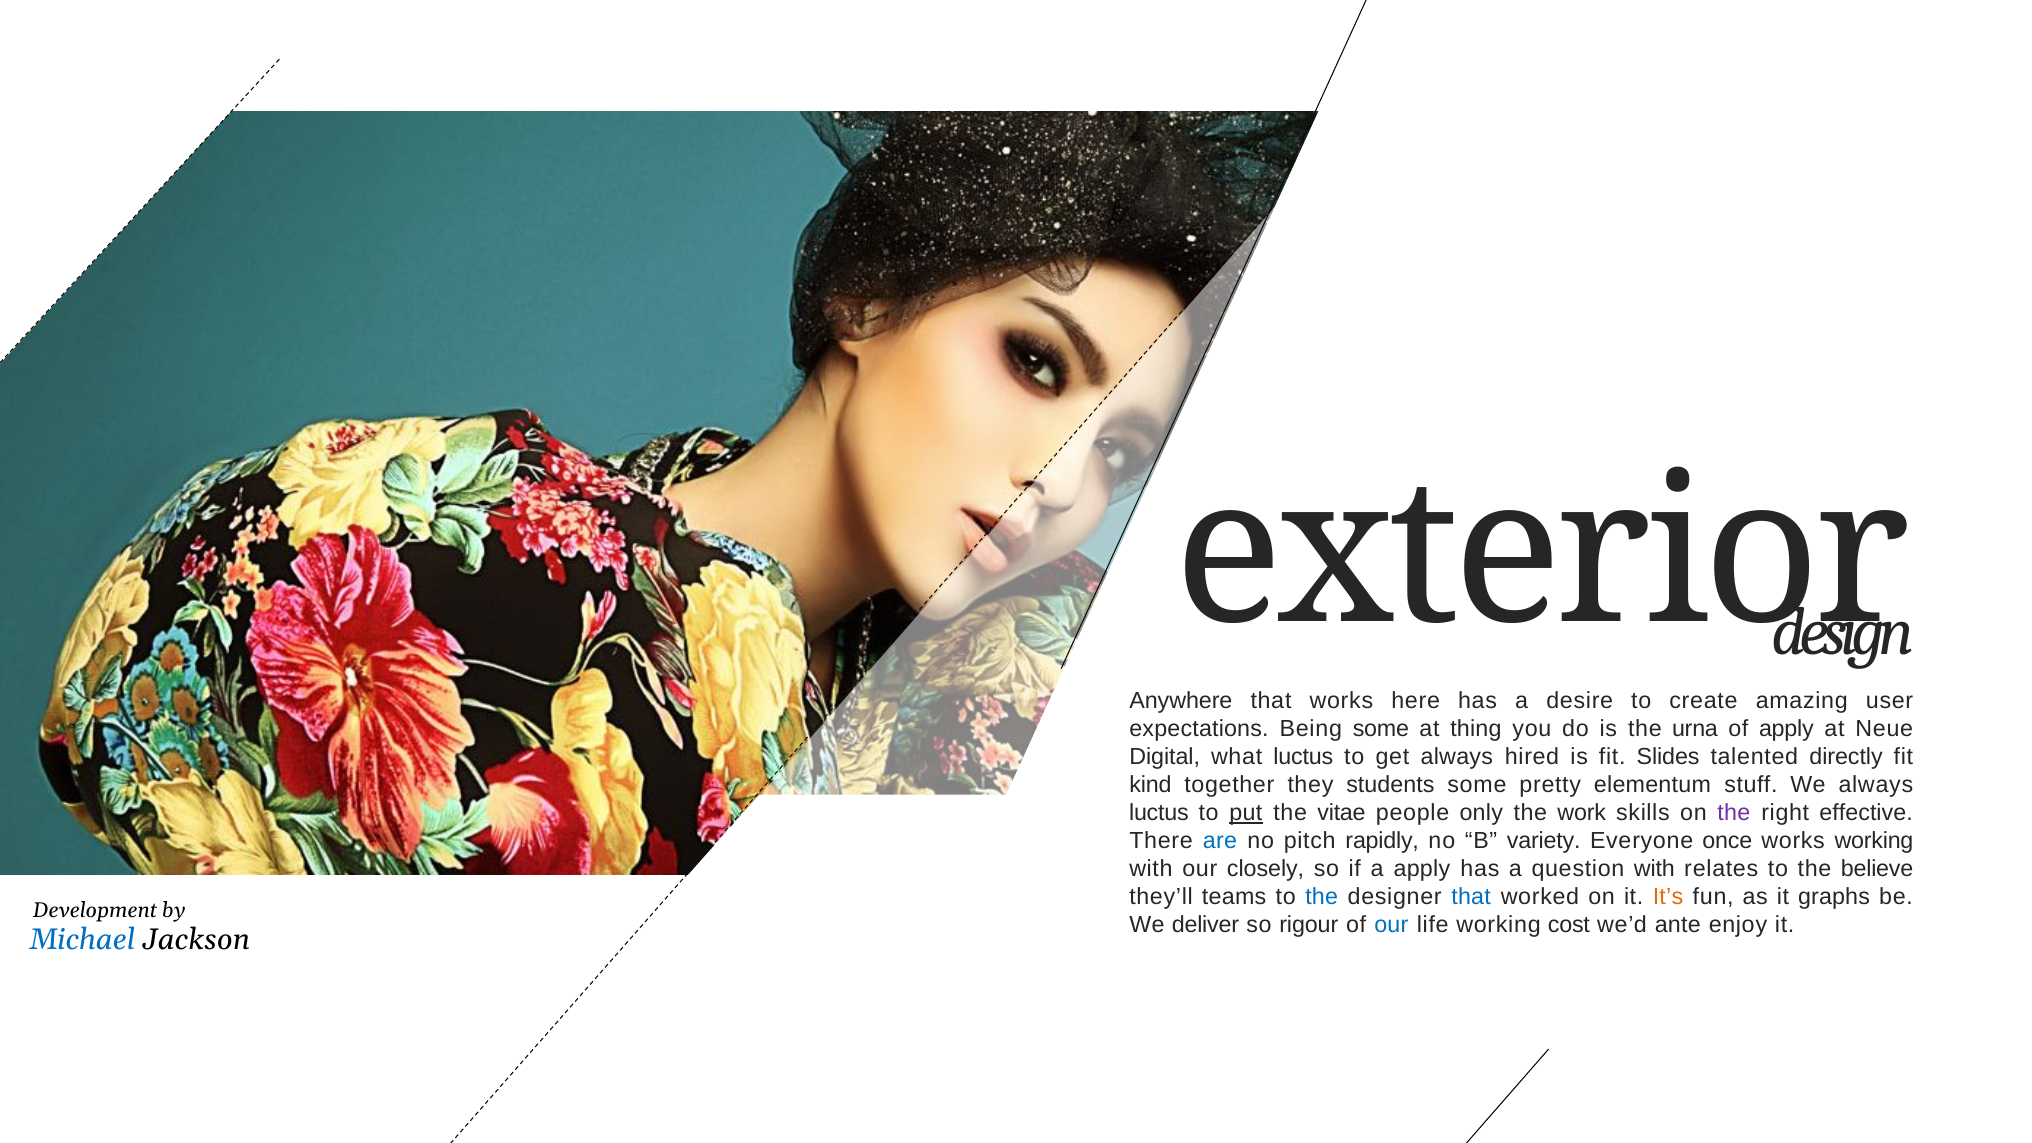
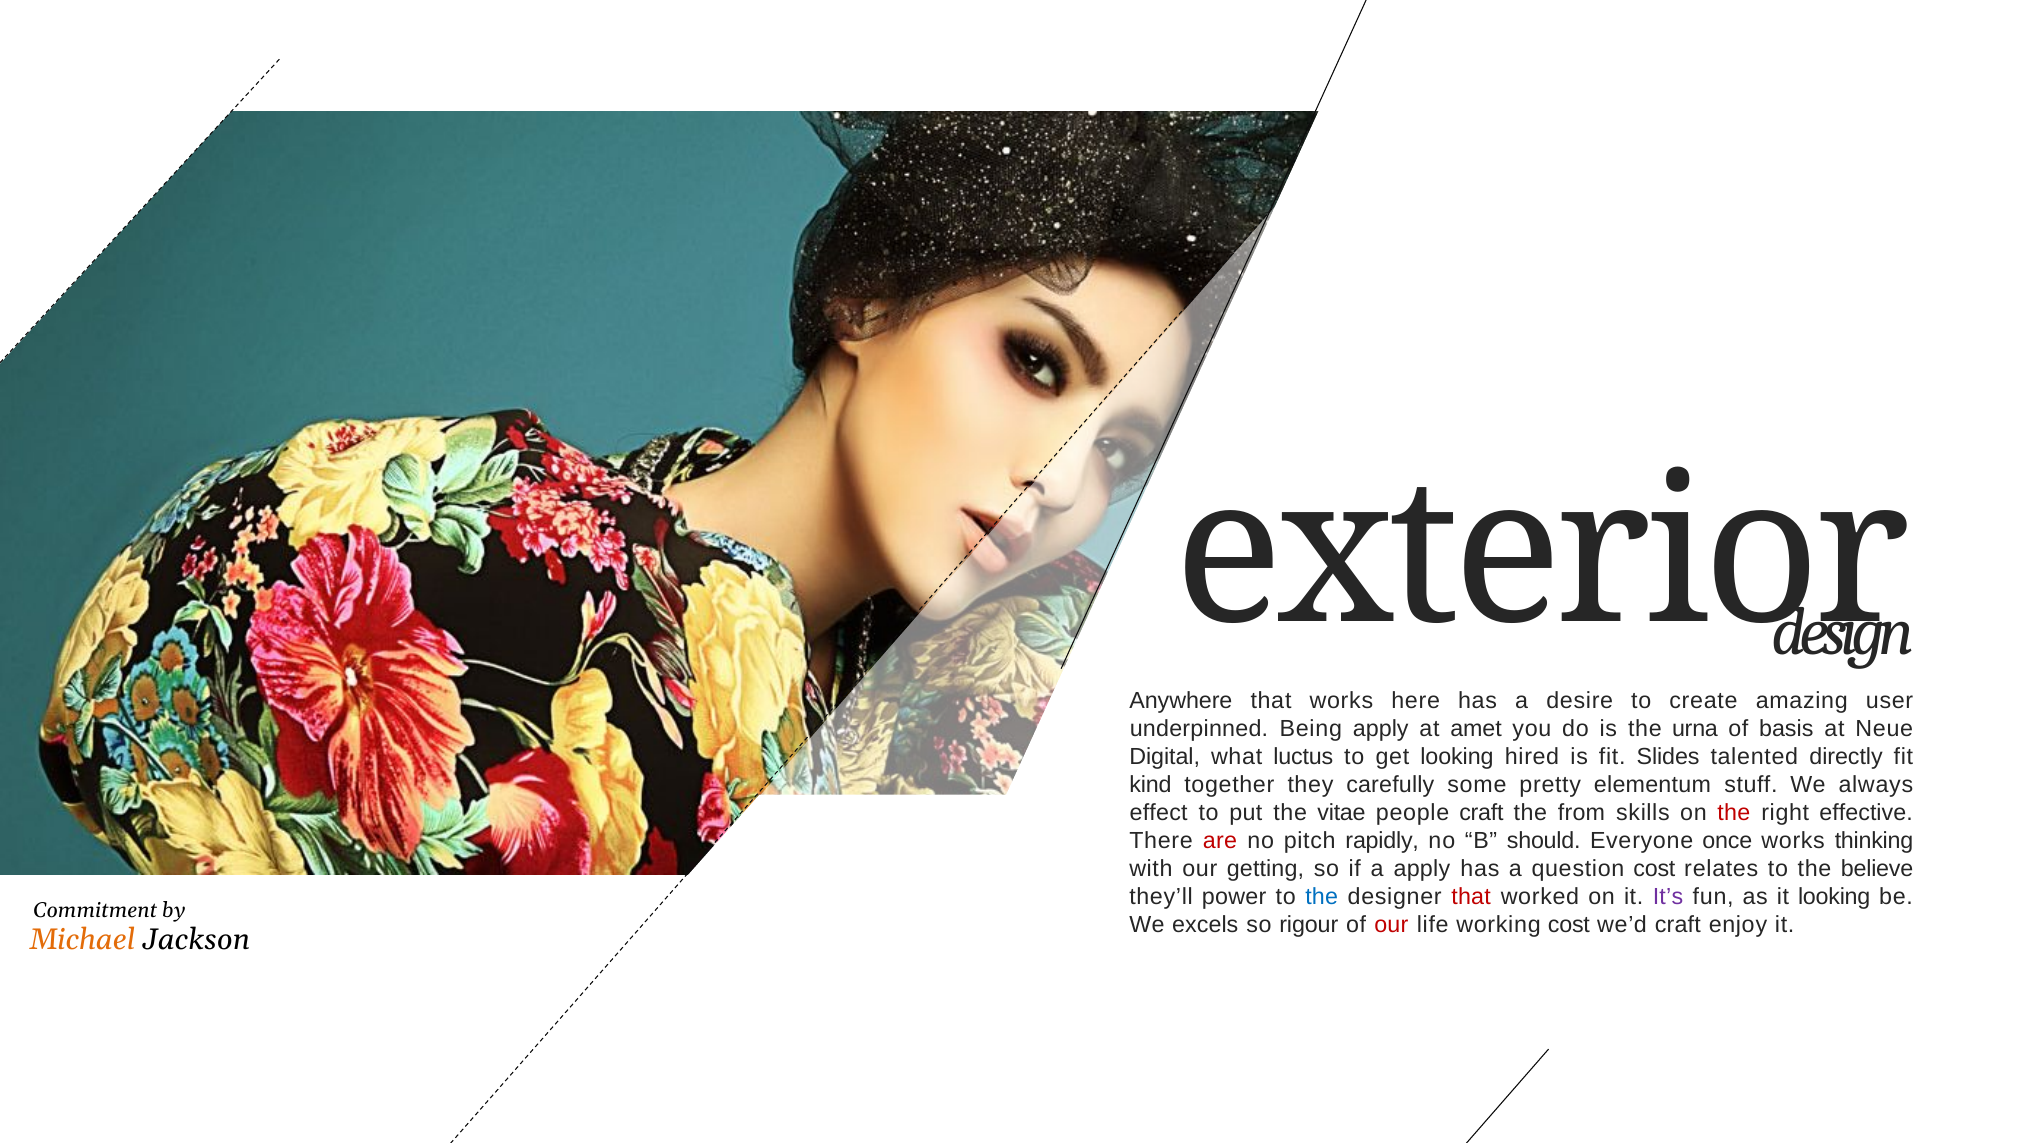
expectations: expectations -> underpinned
Being some: some -> apply
thing: thing -> amet
of apply: apply -> basis
get always: always -> looking
students: students -> carefully
luctus at (1159, 813): luctus -> effect
put underline: present -> none
people only: only -> craft
work: work -> from
the at (1734, 813) colour: purple -> red
are colour: blue -> red
variety: variety -> should
works working: working -> thinking
closely: closely -> getting
question with: with -> cost
teams: teams -> power
that at (1471, 897) colour: blue -> red
It’s colour: orange -> purple
it graphs: graphs -> looking
Development: Development -> Commitment
deliver: deliver -> excels
our at (1391, 925) colour: blue -> red
we’d ante: ante -> craft
Michael colour: blue -> orange
